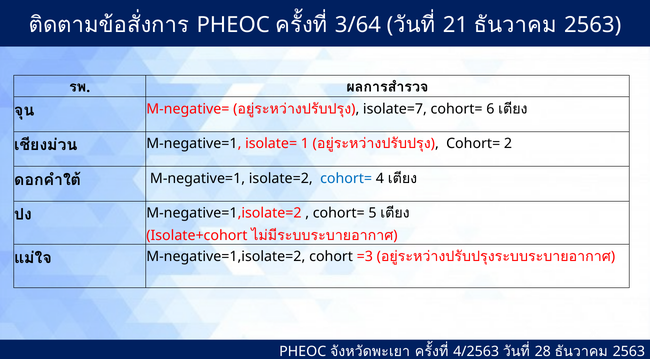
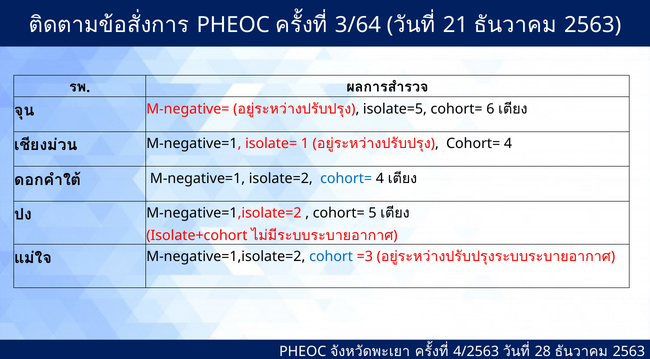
isolate=7: isolate=7 -> isolate=5
2 at (508, 144): 2 -> 4
cohort colour: black -> blue
